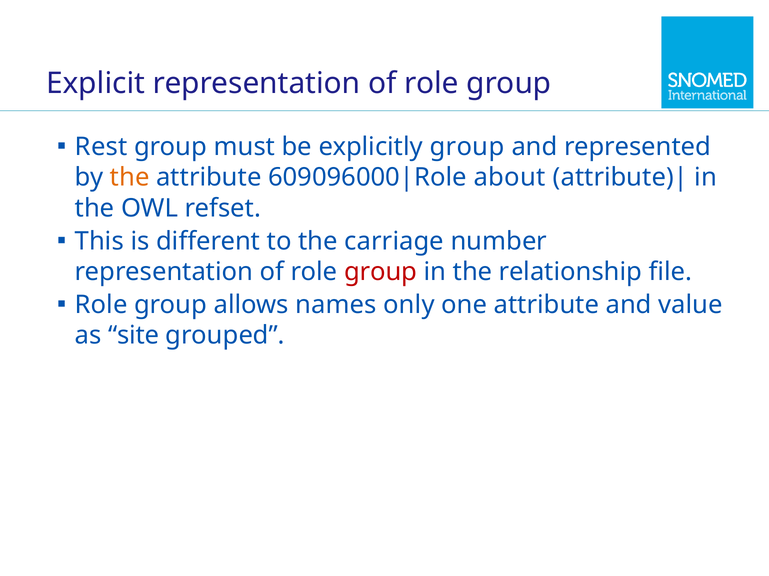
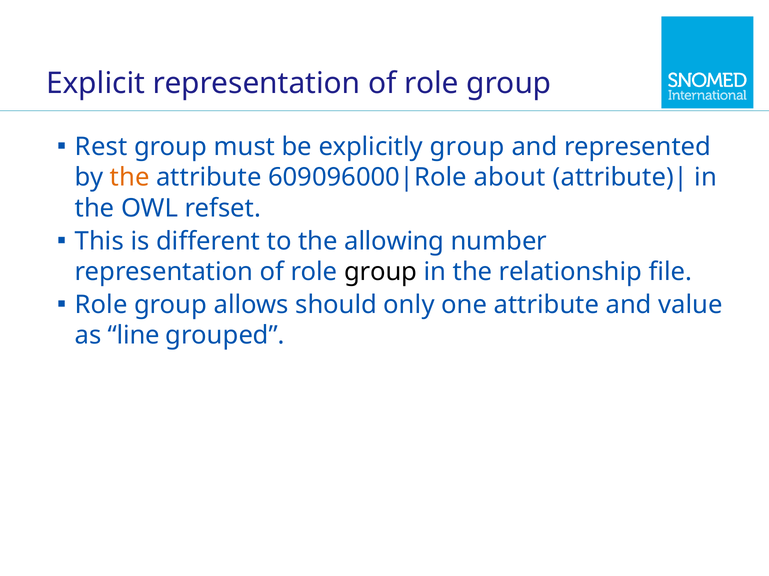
carriage: carriage -> allowing
group at (381, 272) colour: red -> black
names: names -> should
site: site -> line
